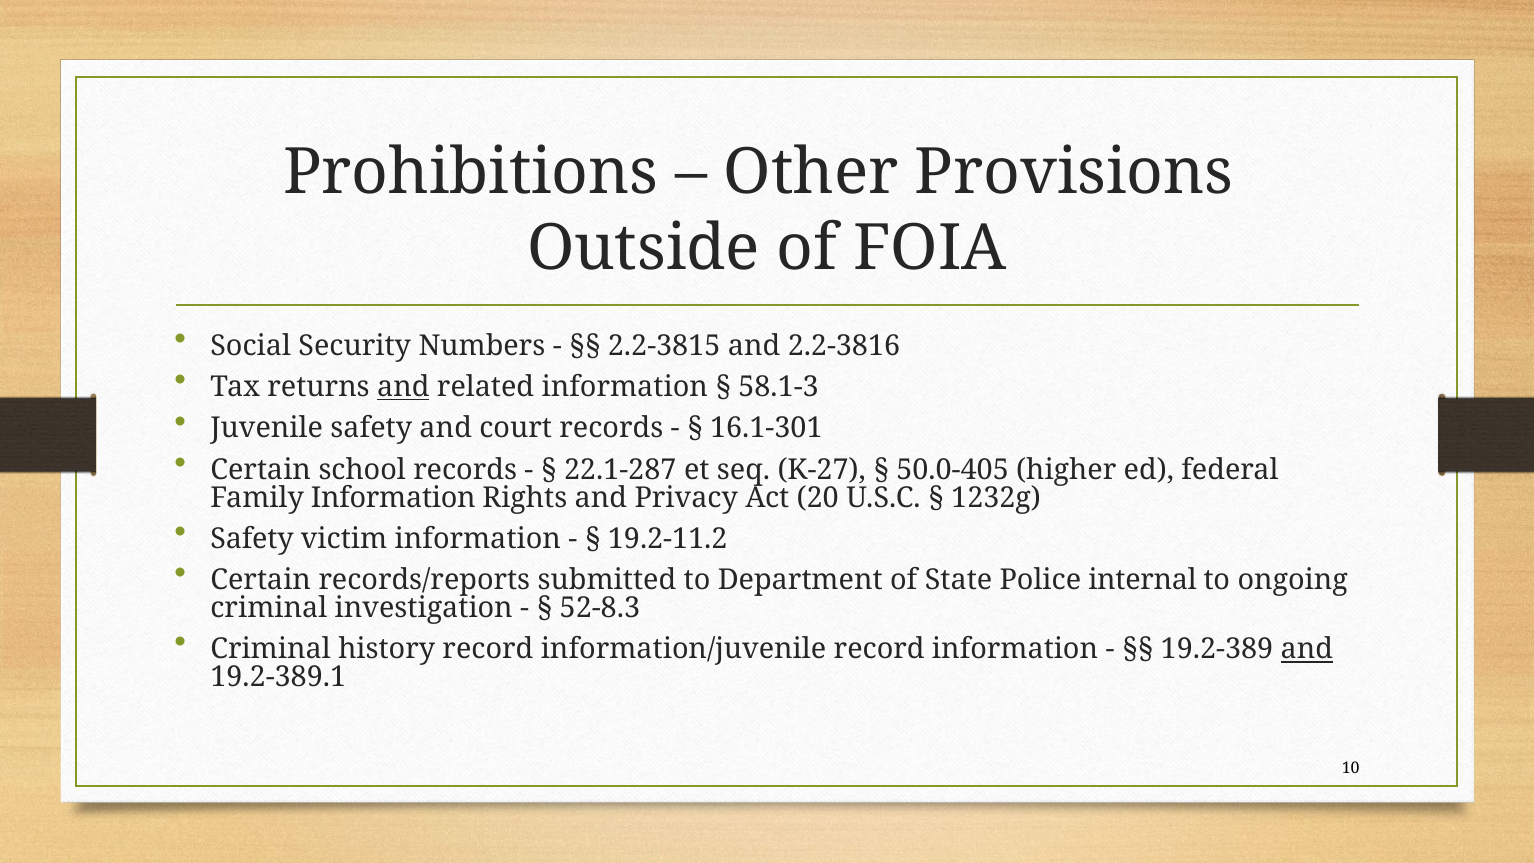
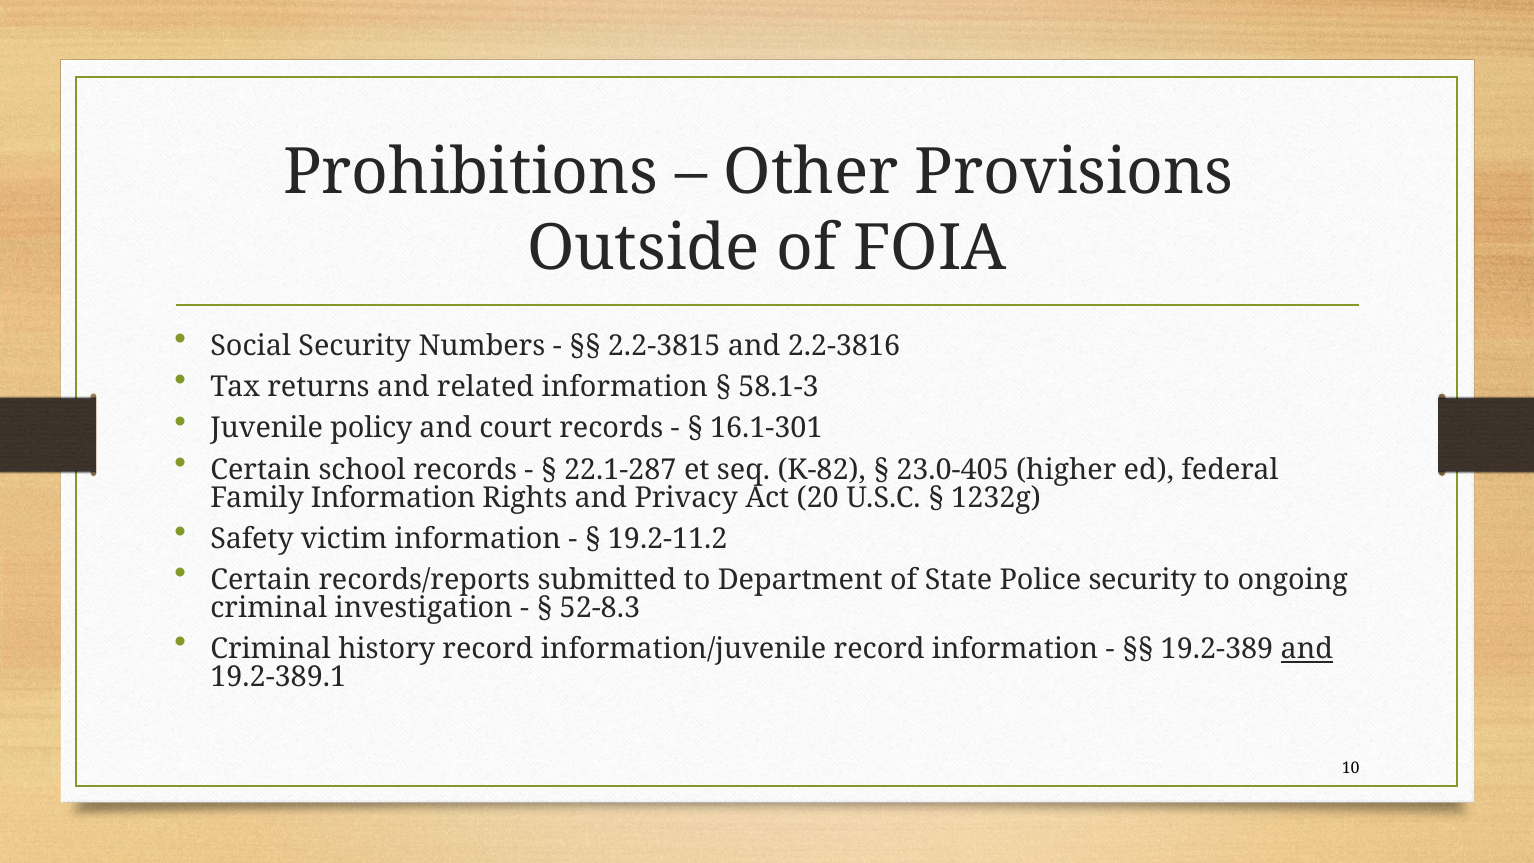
and at (403, 387) underline: present -> none
Juvenile safety: safety -> policy
K-27: K-27 -> K-82
50.0-405: 50.0-405 -> 23.0-405
Police internal: internal -> security
